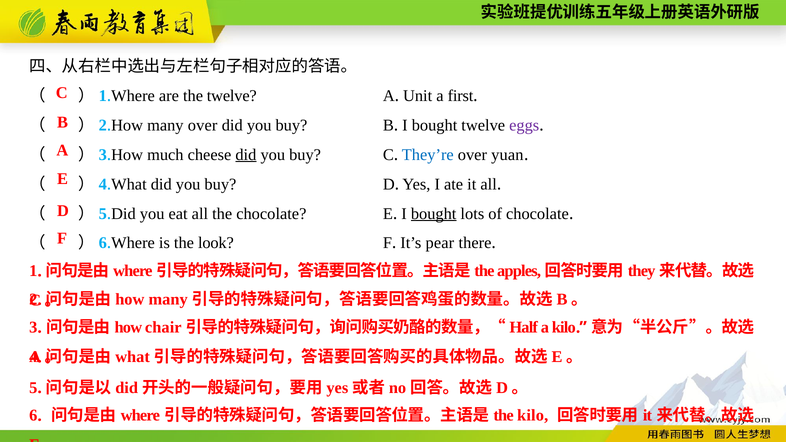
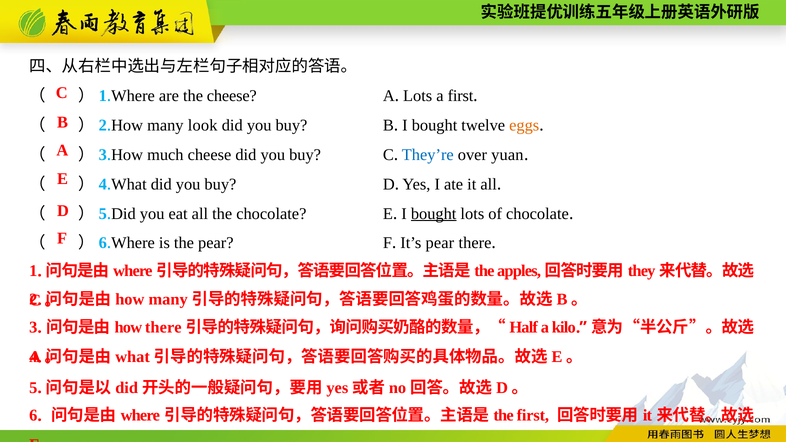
the twelve: twelve -> cheese
Unit at (418, 96): Unit -> Lots
many over: over -> look
eggs colour: purple -> orange
did at (246, 155) underline: present -> none
the look: look -> pear
chair at (163, 327): chair -> there
the kilo: kilo -> first
